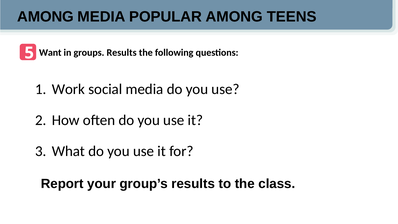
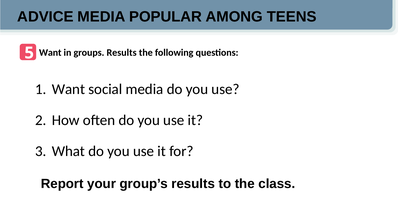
AMONG at (45, 17): AMONG -> ADVICE
Work at (68, 89): Work -> Want
